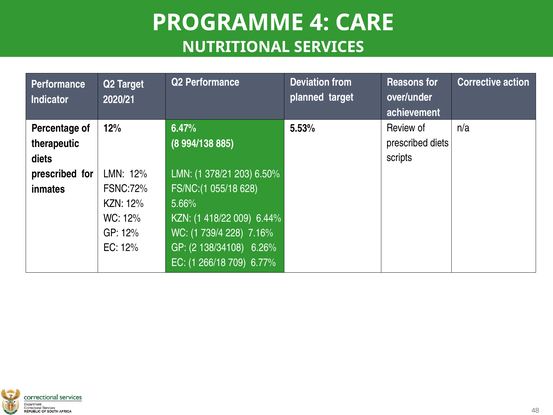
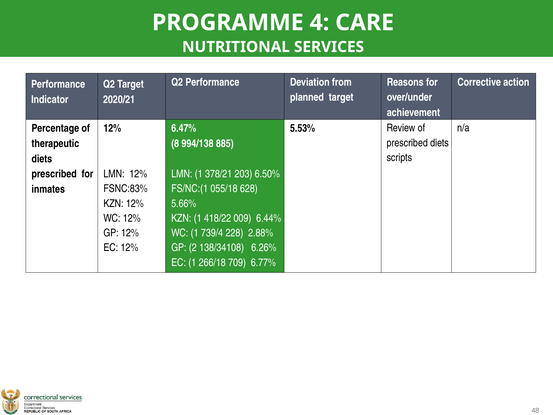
FSNC:72%: FSNC:72% -> FSNC:83%
7.16%: 7.16% -> 2.88%
